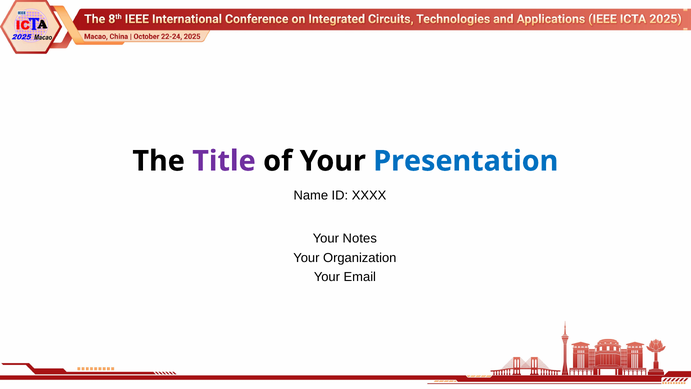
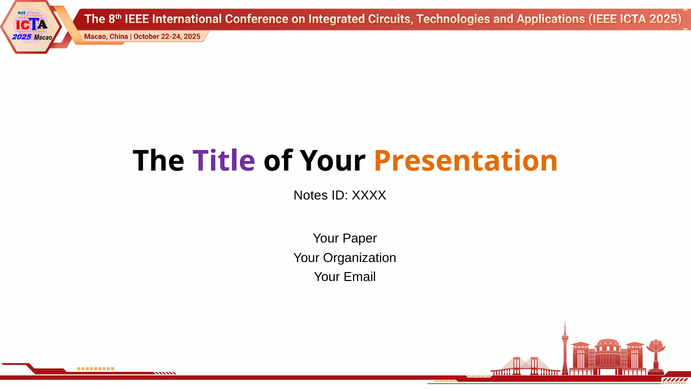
Presentation colour: blue -> orange
Name: Name -> Notes
Notes: Notes -> Paper
